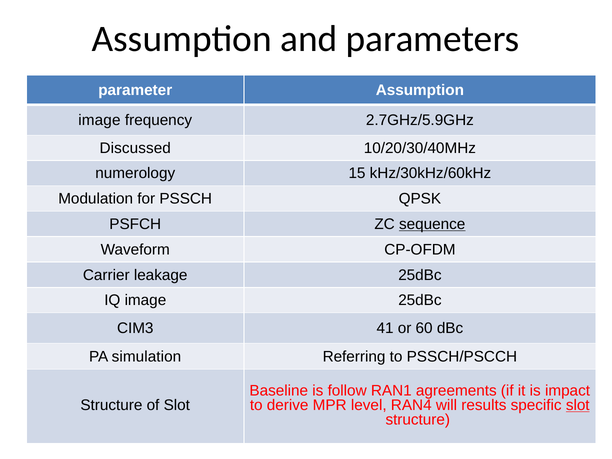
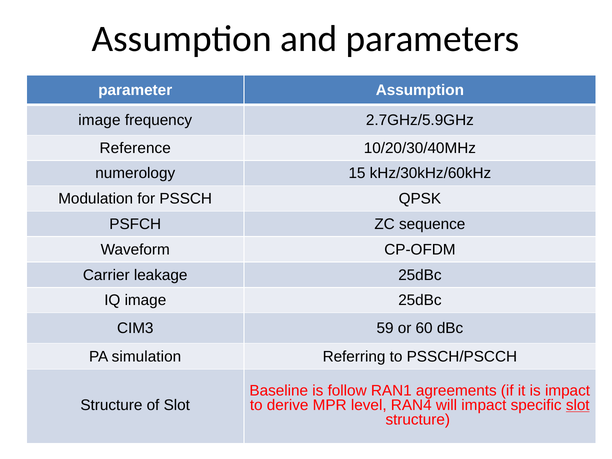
Discussed: Discussed -> Reference
sequence underline: present -> none
41: 41 -> 59
will results: results -> impact
